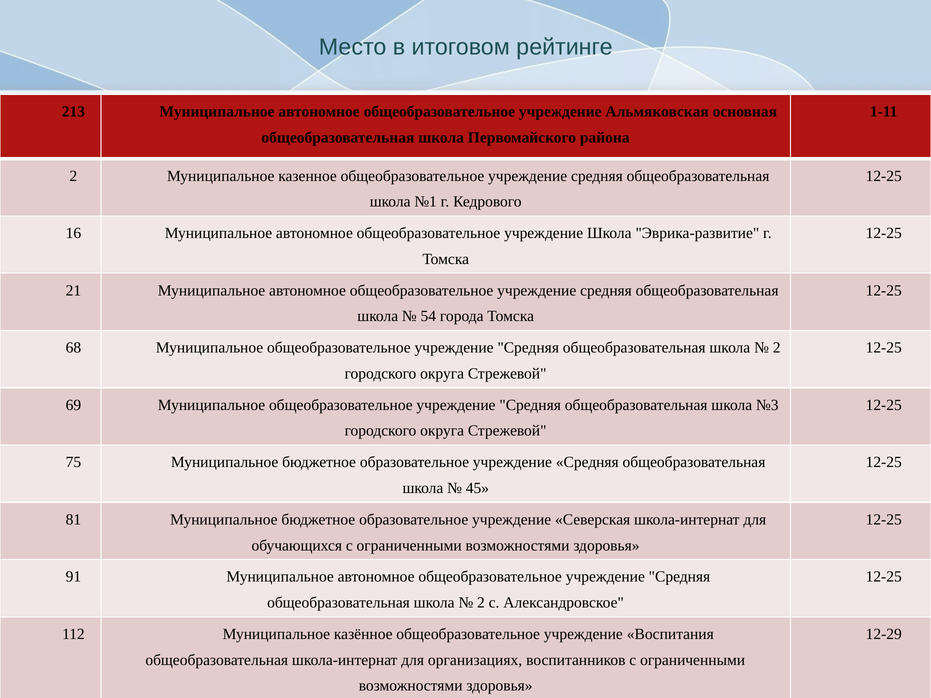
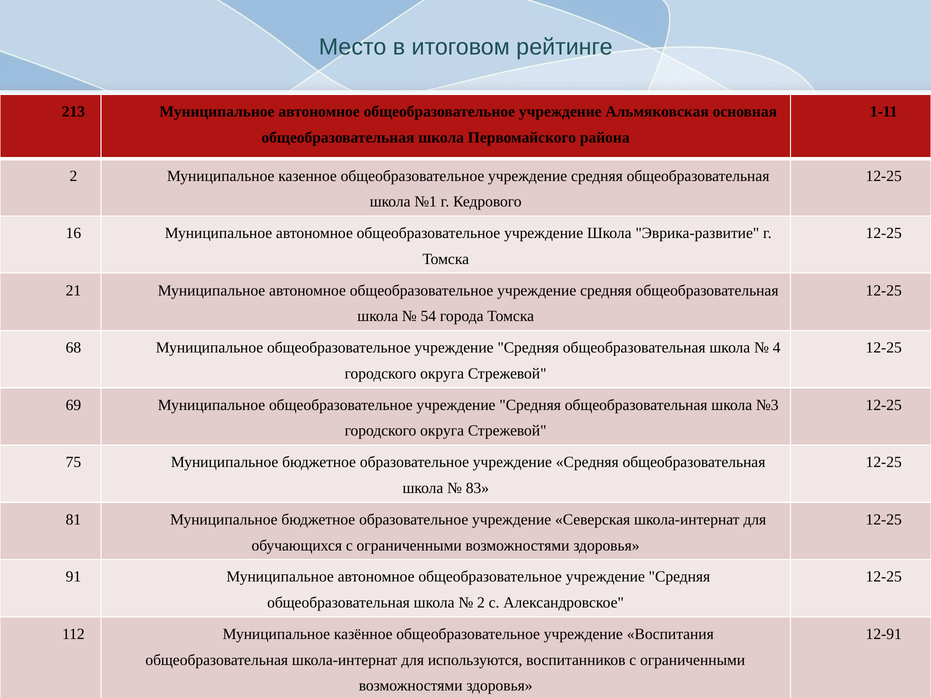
2 at (777, 348): 2 -> 4
45: 45 -> 83
12-29: 12-29 -> 12-91
организациях: организациях -> используются
